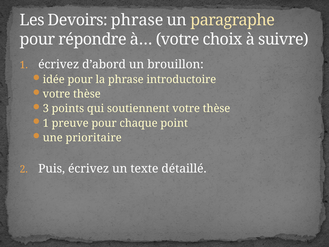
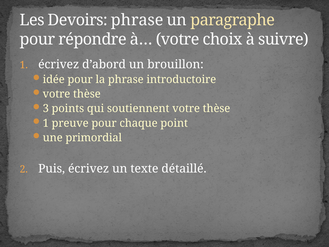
prioritaire: prioritaire -> primordial
